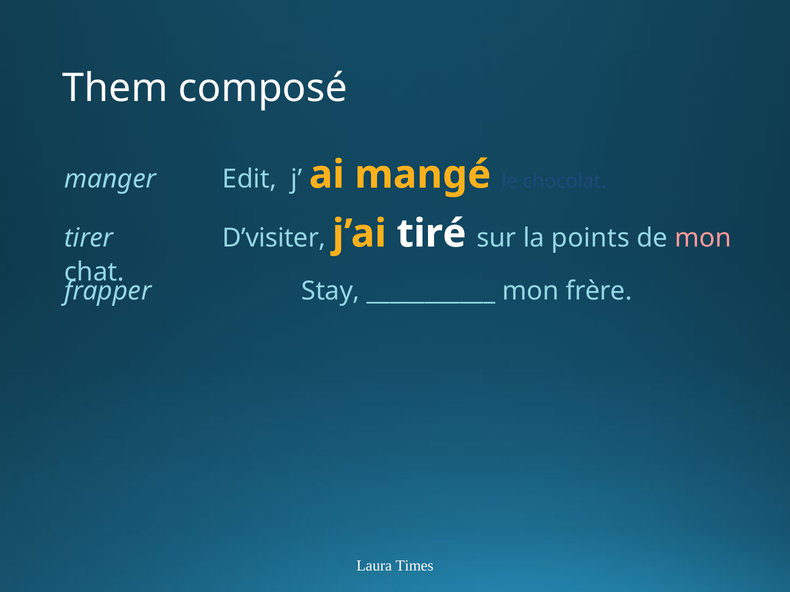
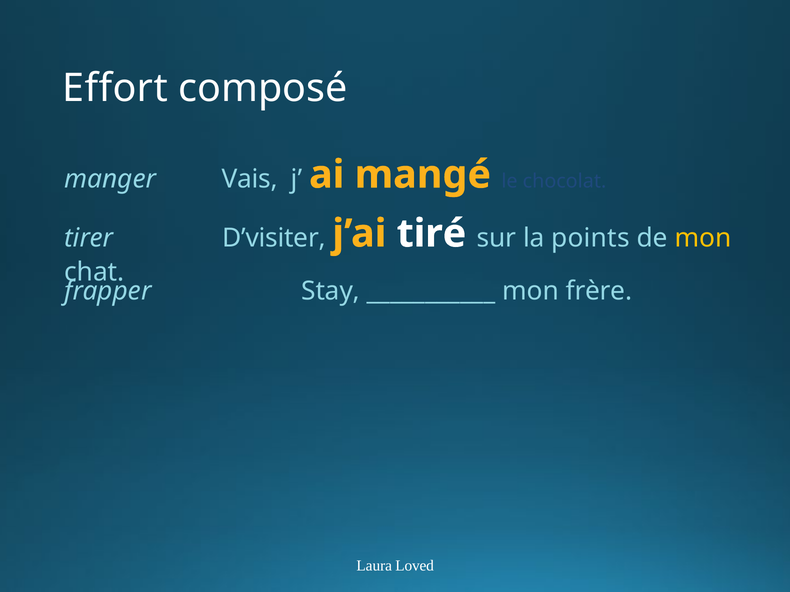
Them: Them -> Effort
Edit: Edit -> Vais
mon at (703, 238) colour: pink -> yellow
Times: Times -> Loved
